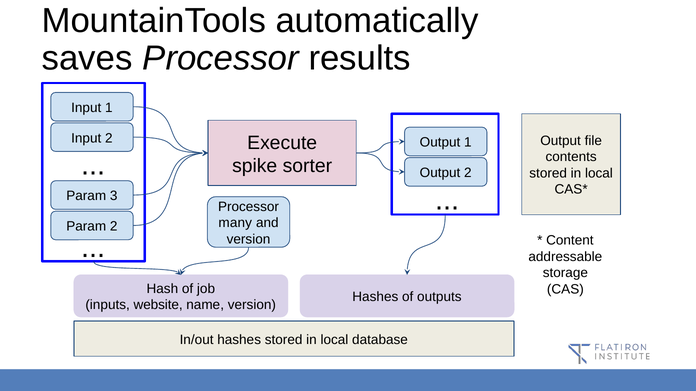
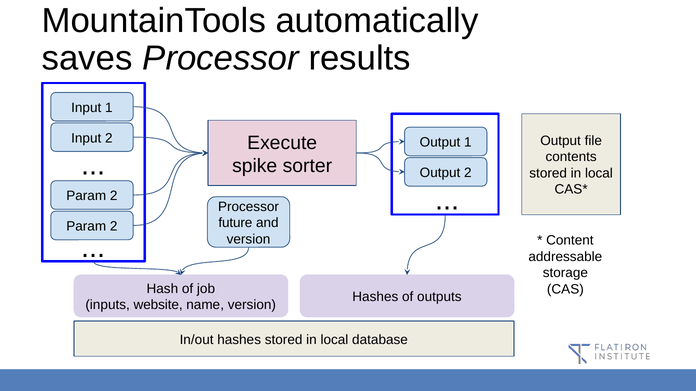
3 at (114, 196): 3 -> 2
many: many -> future
